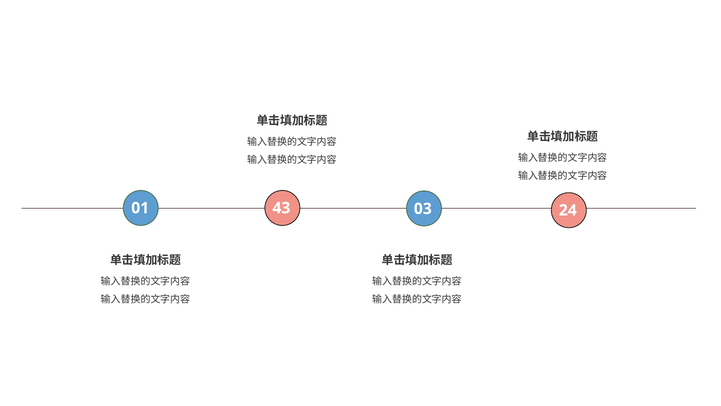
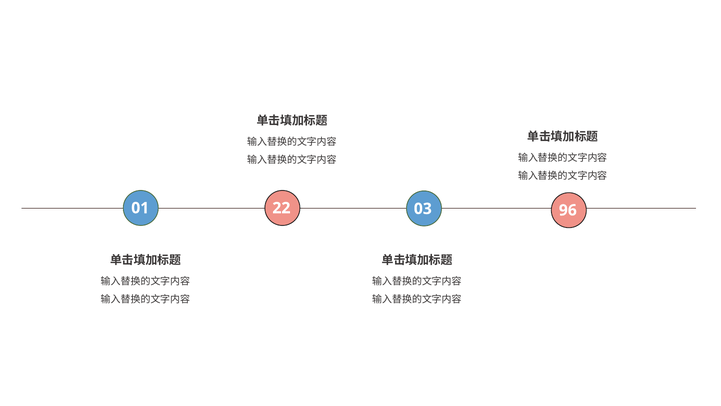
43: 43 -> 22
24: 24 -> 96
